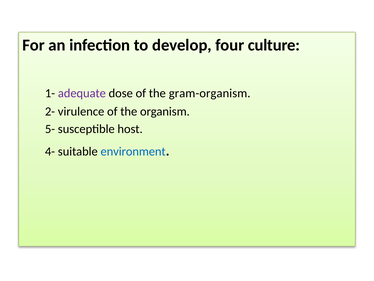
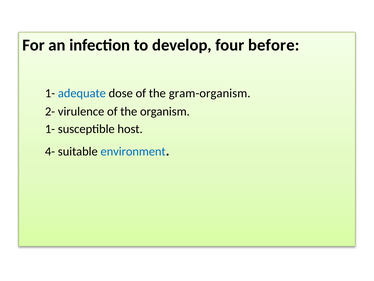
culture: culture -> before
adequate colour: purple -> blue
5- at (50, 129): 5- -> 1-
